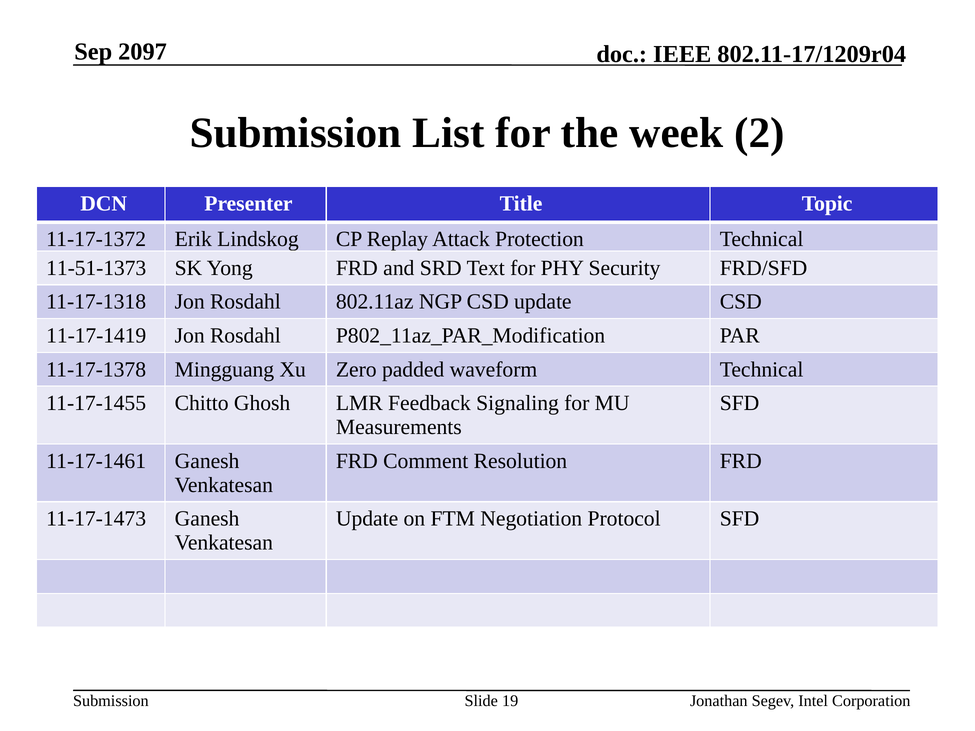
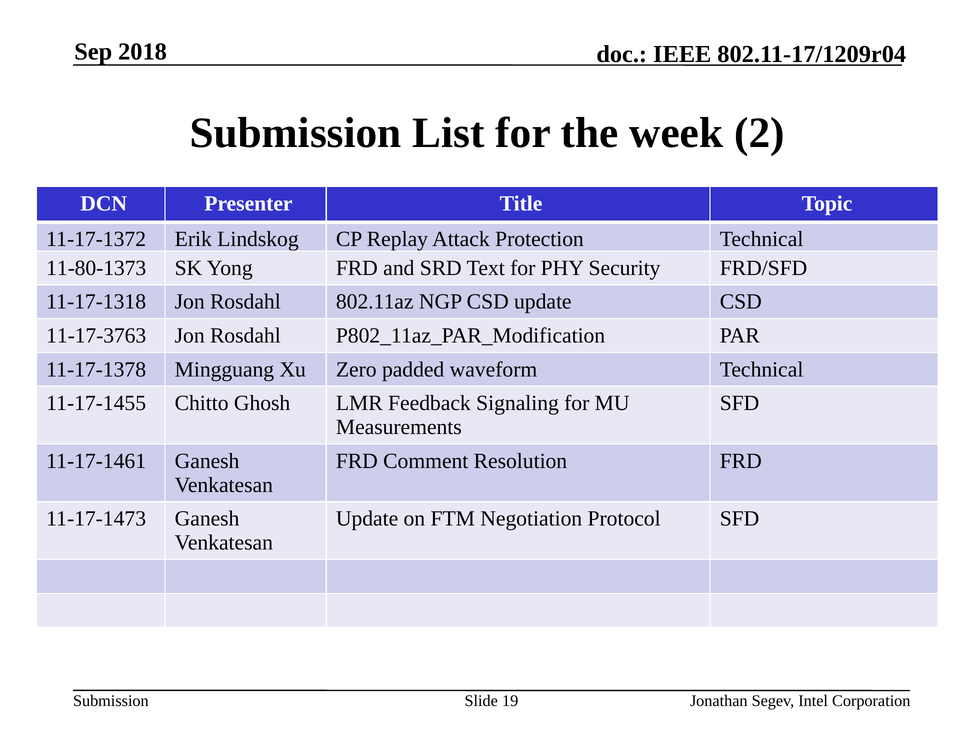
2097: 2097 -> 2018
11-51-1373: 11-51-1373 -> 11-80-1373
11-17-1419: 11-17-1419 -> 11-17-3763
